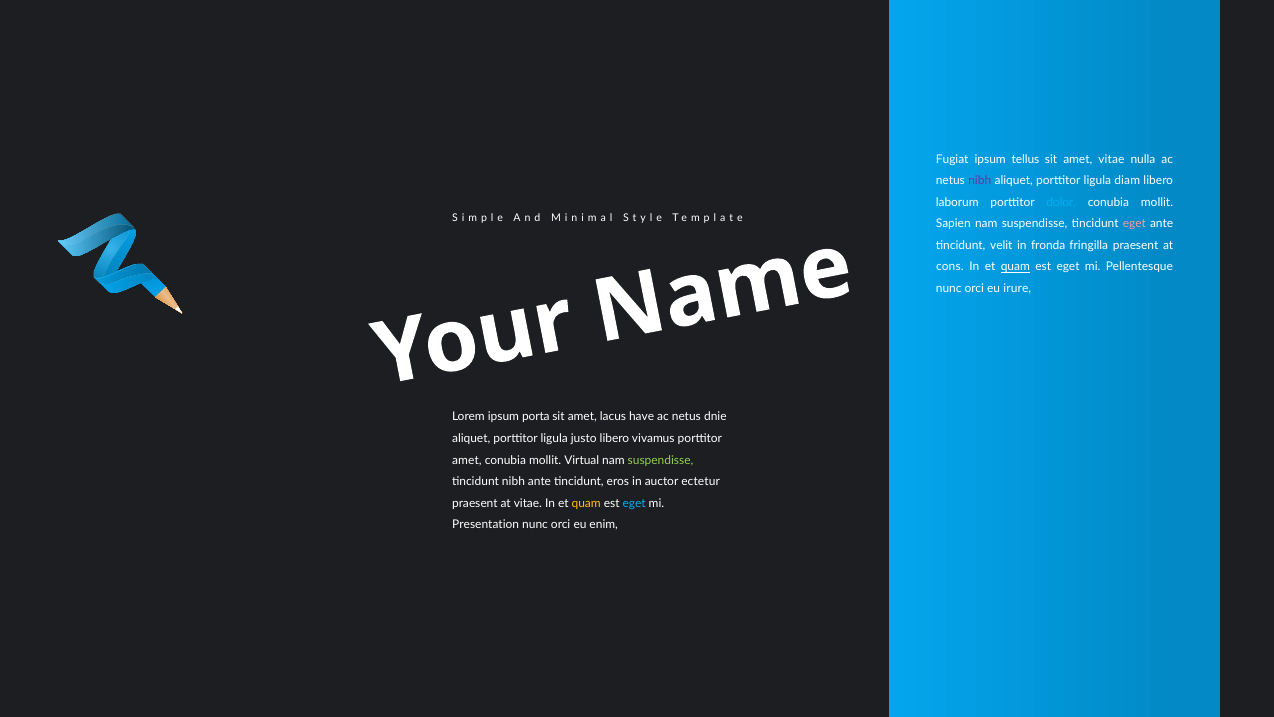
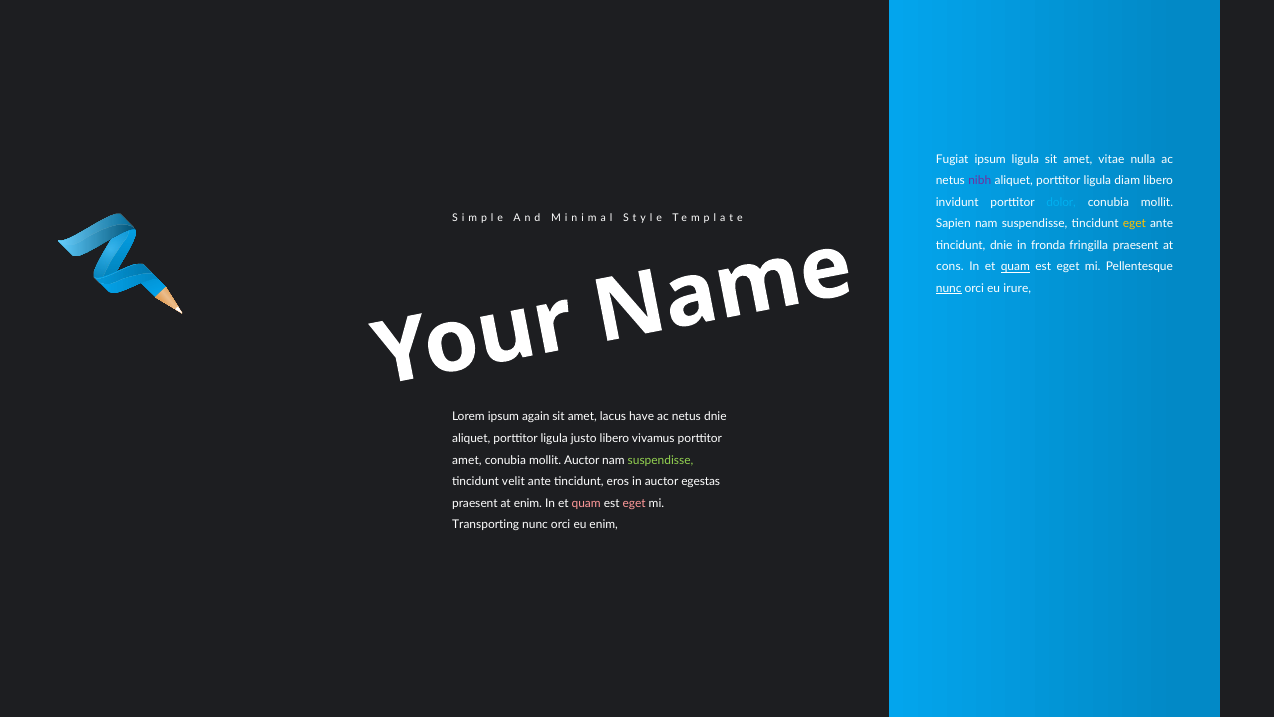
ipsum tellus: tellus -> ligula
laborum: laborum -> invidunt
eget at (1134, 224) colour: pink -> yellow
tincidunt velit: velit -> dnie
nunc at (949, 288) underline: none -> present
porta: porta -> again
mollit Virtual: Virtual -> Auctor
tincidunt nibh: nibh -> velit
ectetur: ectetur -> egestas
at vitae: vitae -> enim
quam at (586, 503) colour: yellow -> pink
eget at (634, 503) colour: light blue -> pink
Presentation: Presentation -> Transporting
